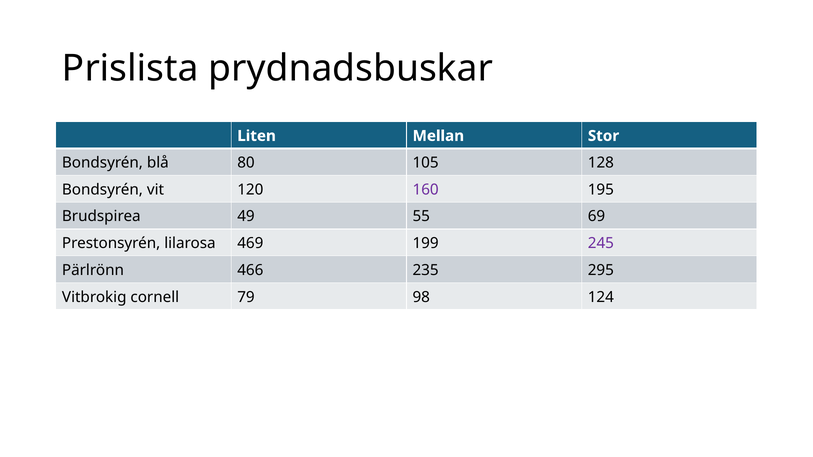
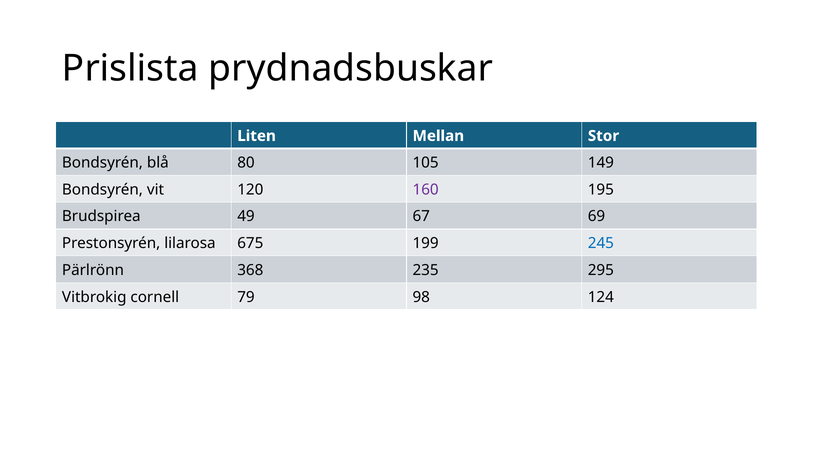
128: 128 -> 149
55: 55 -> 67
469: 469 -> 675
245 colour: purple -> blue
466: 466 -> 368
